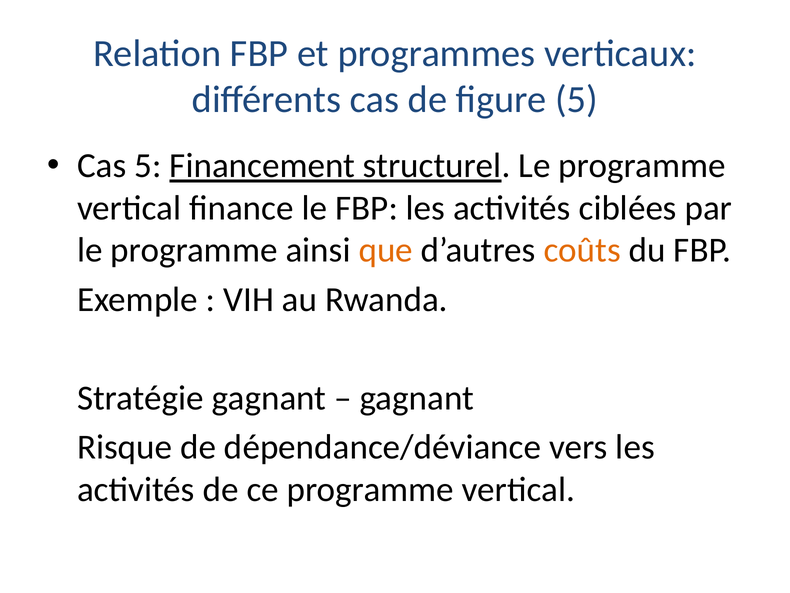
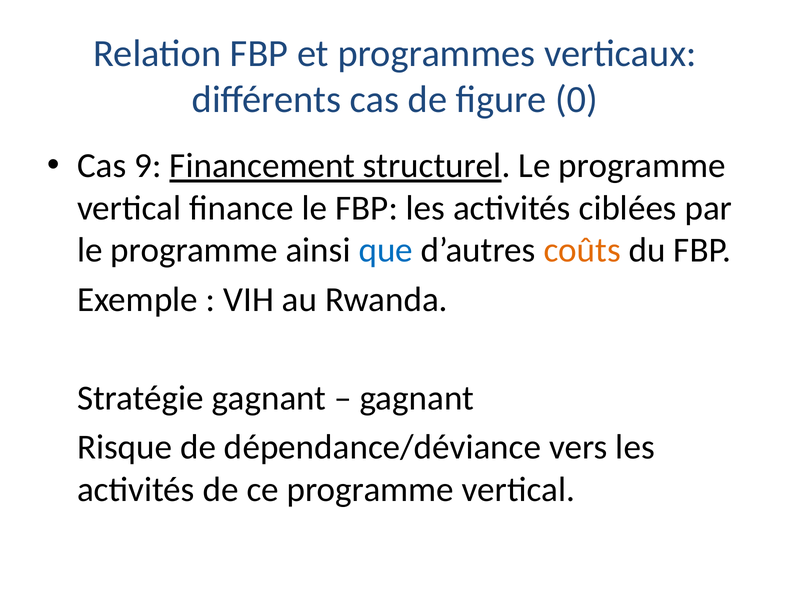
figure 5: 5 -> 0
Cas 5: 5 -> 9
que colour: orange -> blue
